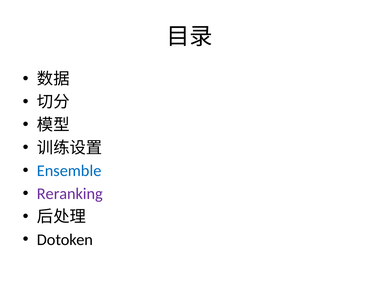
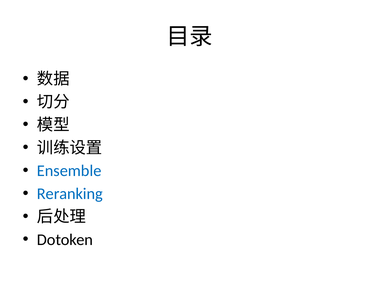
Reranking colour: purple -> blue
